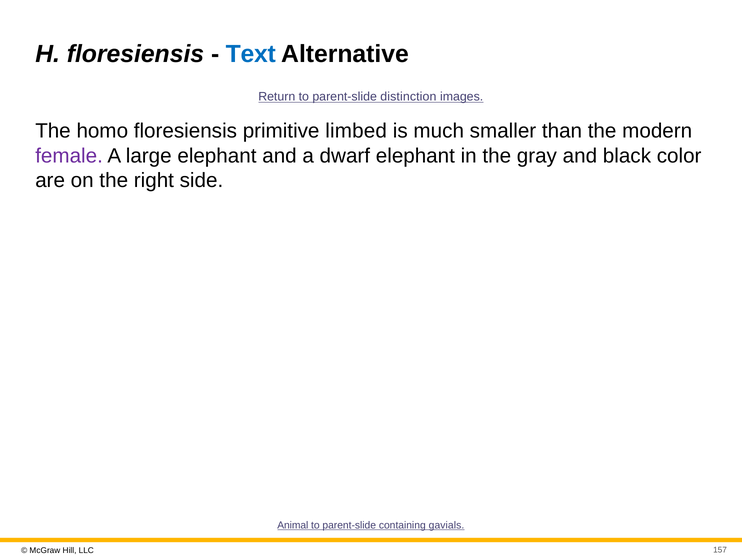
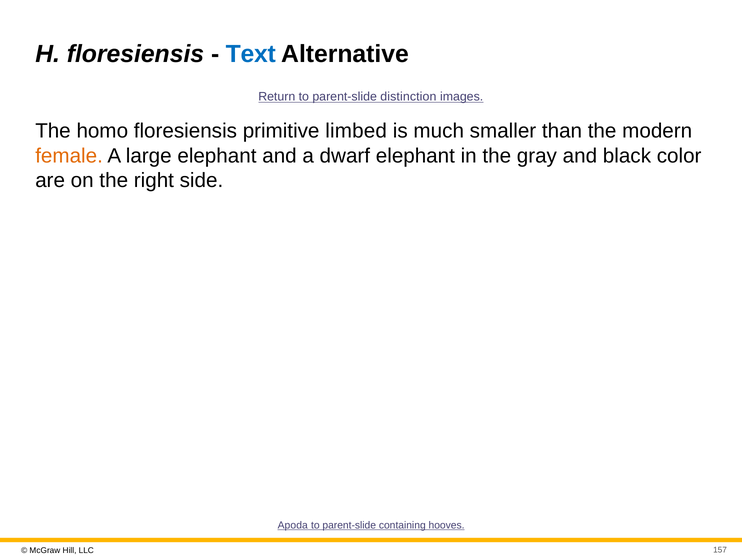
female colour: purple -> orange
Animal: Animal -> Apoda
gavials: gavials -> hooves
